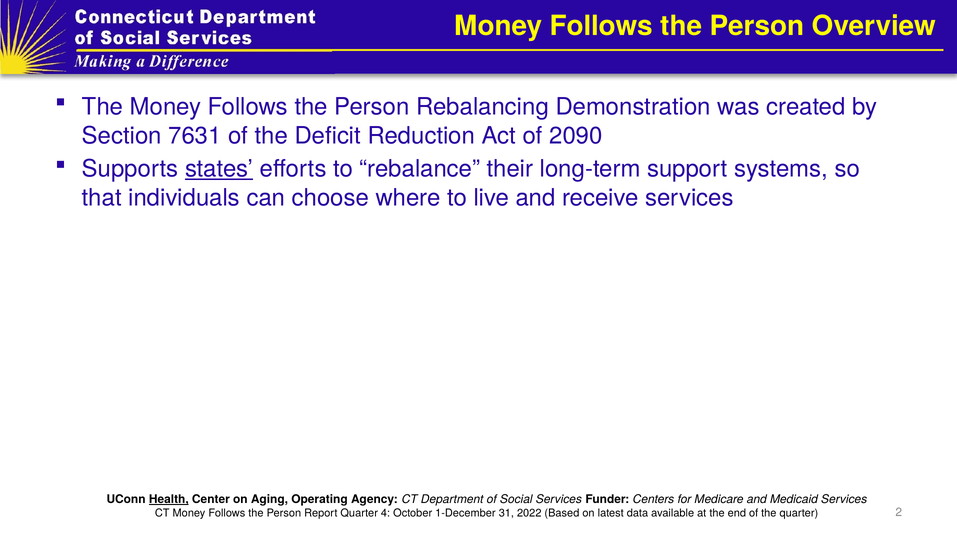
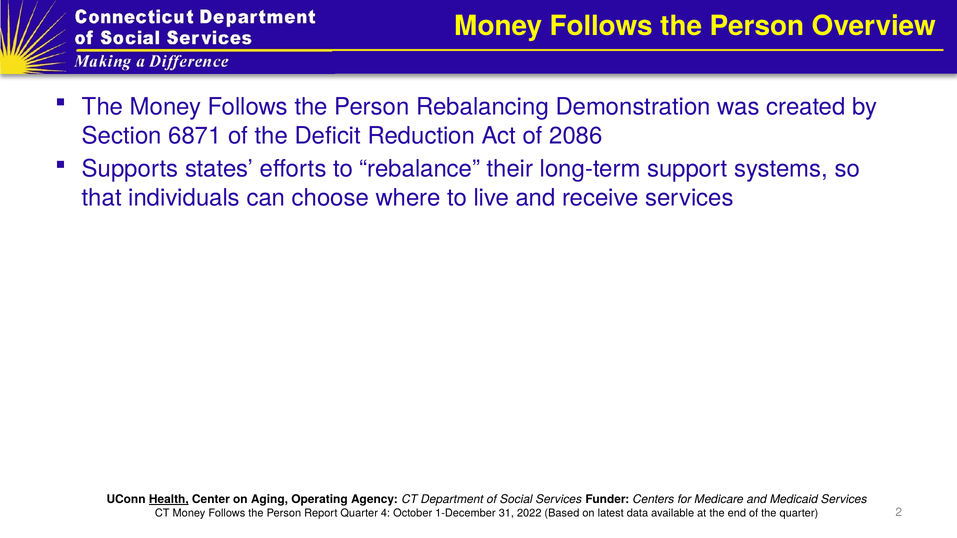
7631: 7631 -> 6871
2090: 2090 -> 2086
states underline: present -> none
